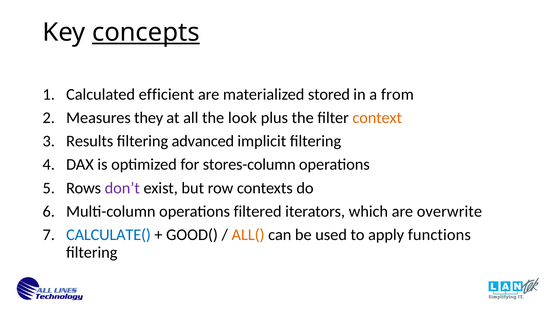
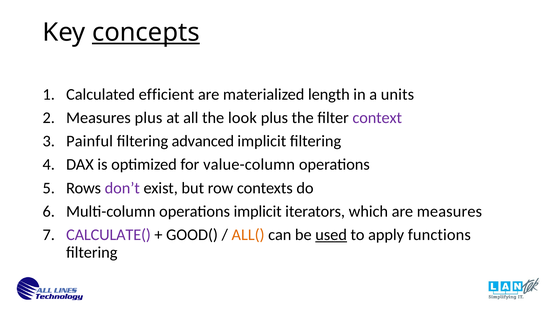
stored: stored -> length
from: from -> units
Measures they: they -> plus
context colour: orange -> purple
Results: Results -> Painful
stores-column: stores-column -> value-column
operations filtered: filtered -> implicit
are overwrite: overwrite -> measures
CALCULATE( colour: blue -> purple
used underline: none -> present
